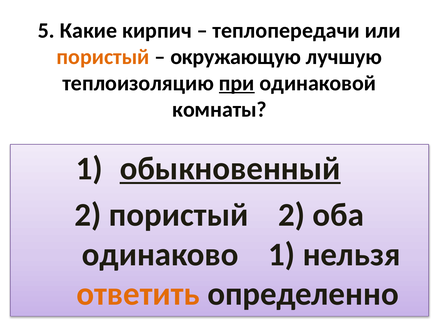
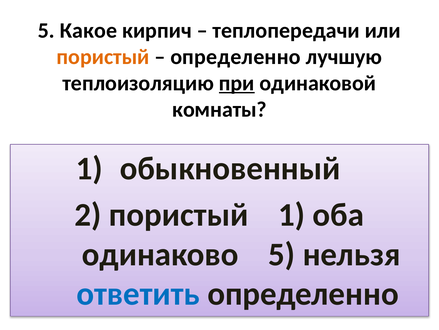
Какие: Какие -> Какое
окружающую at (236, 57): окружающую -> определенно
обыкновенный underline: present -> none
пористый 2: 2 -> 1
одинаково 1: 1 -> 5
ответить colour: orange -> blue
